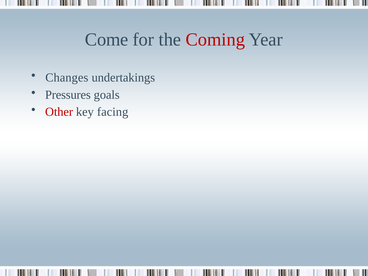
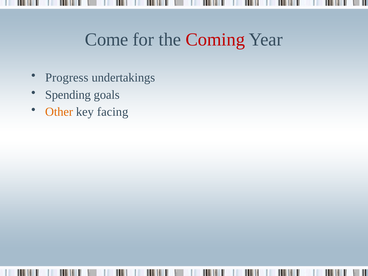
Changes: Changes -> Progress
Pressures: Pressures -> Spending
Other colour: red -> orange
